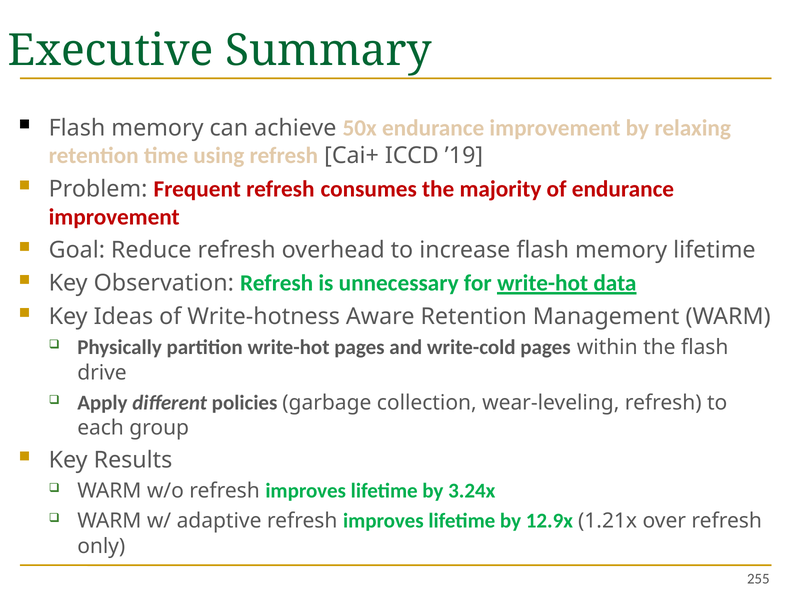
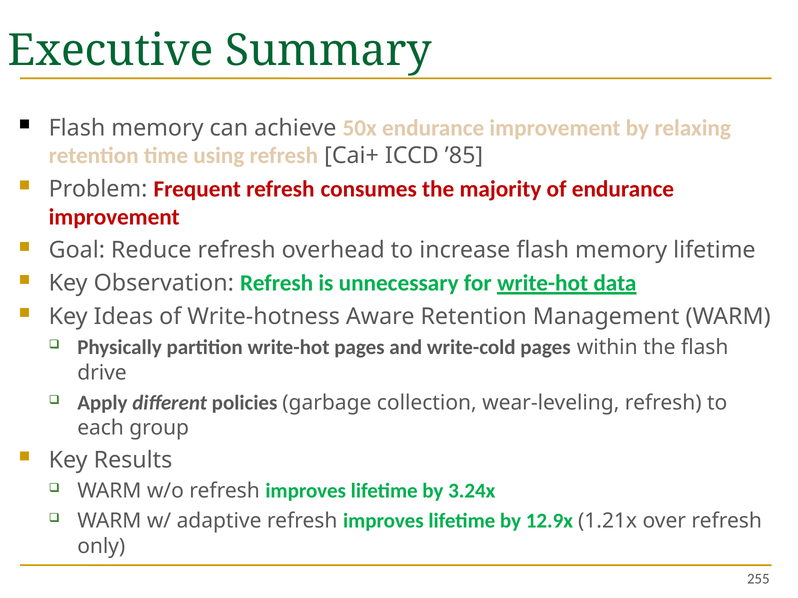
’19: ’19 -> ’85
